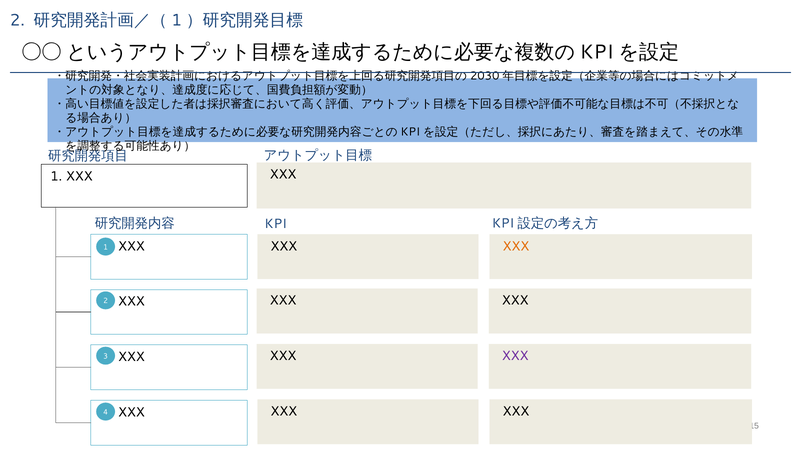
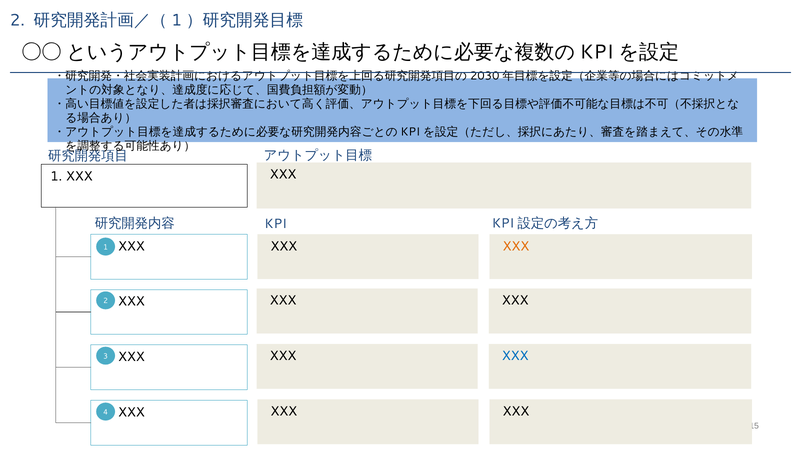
XXX at (515, 356) colour: purple -> blue
